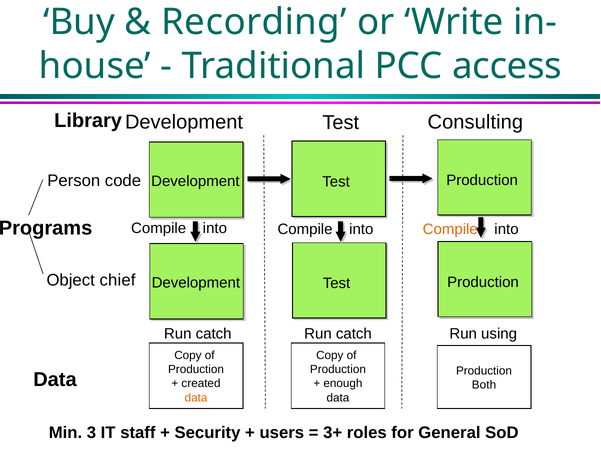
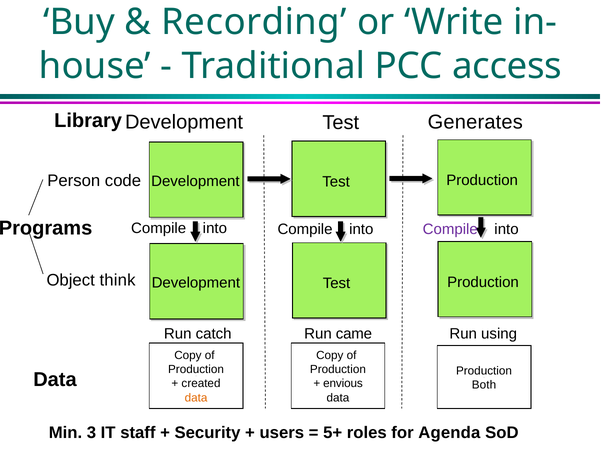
Consulting: Consulting -> Generates
Compile at (450, 229) colour: orange -> purple
chief: chief -> think
catch at (354, 334): catch -> came
enough: enough -> envious
3+: 3+ -> 5+
General: General -> Agenda
